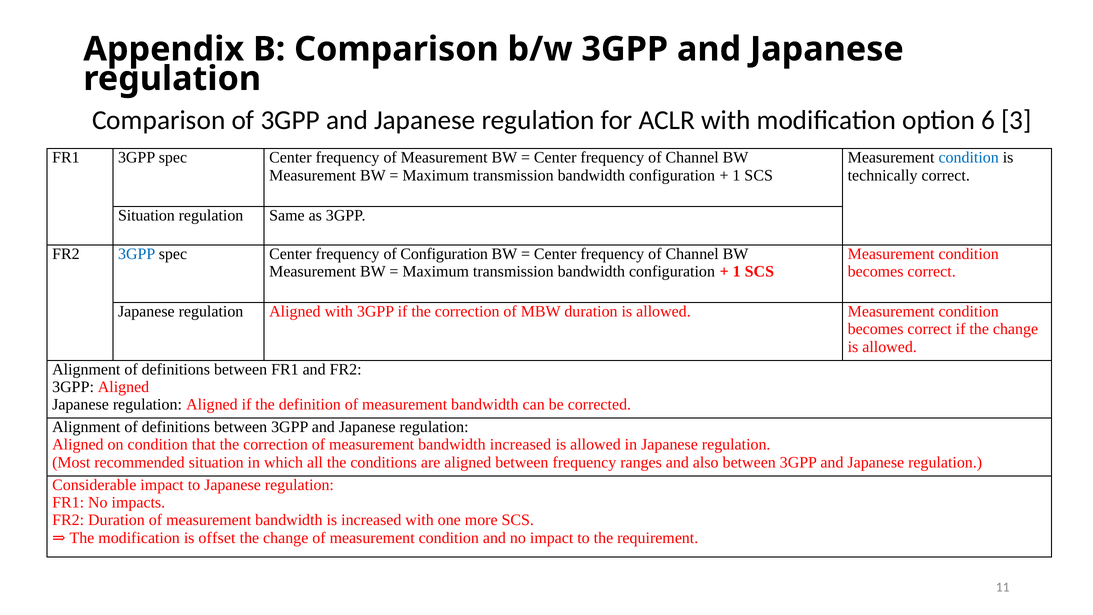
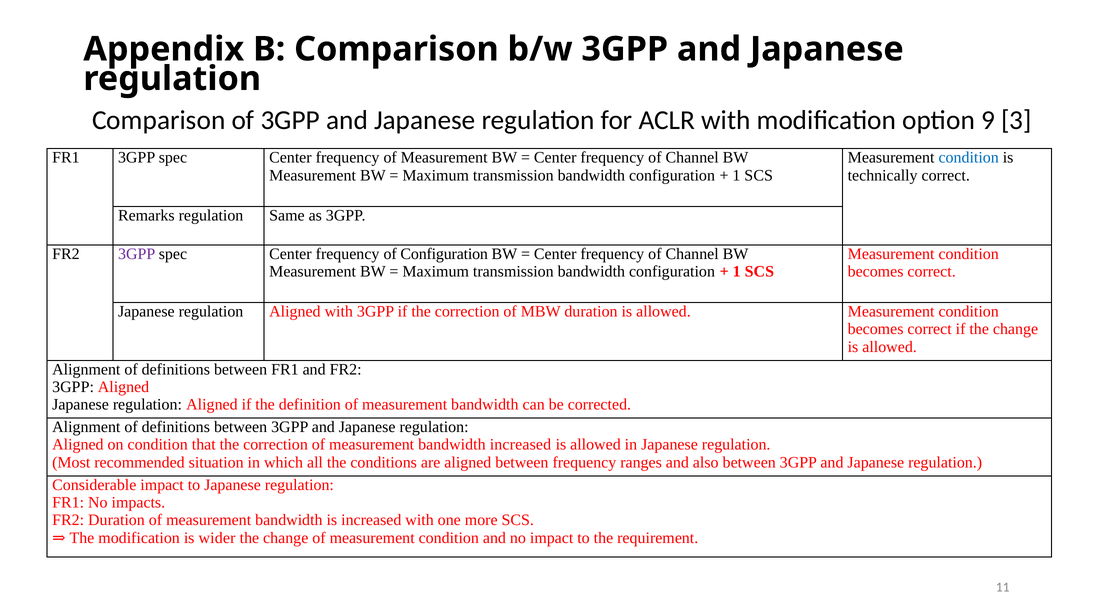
6: 6 -> 9
Situation at (146, 215): Situation -> Remarks
3GPP at (137, 254) colour: blue -> purple
offset: offset -> wider
